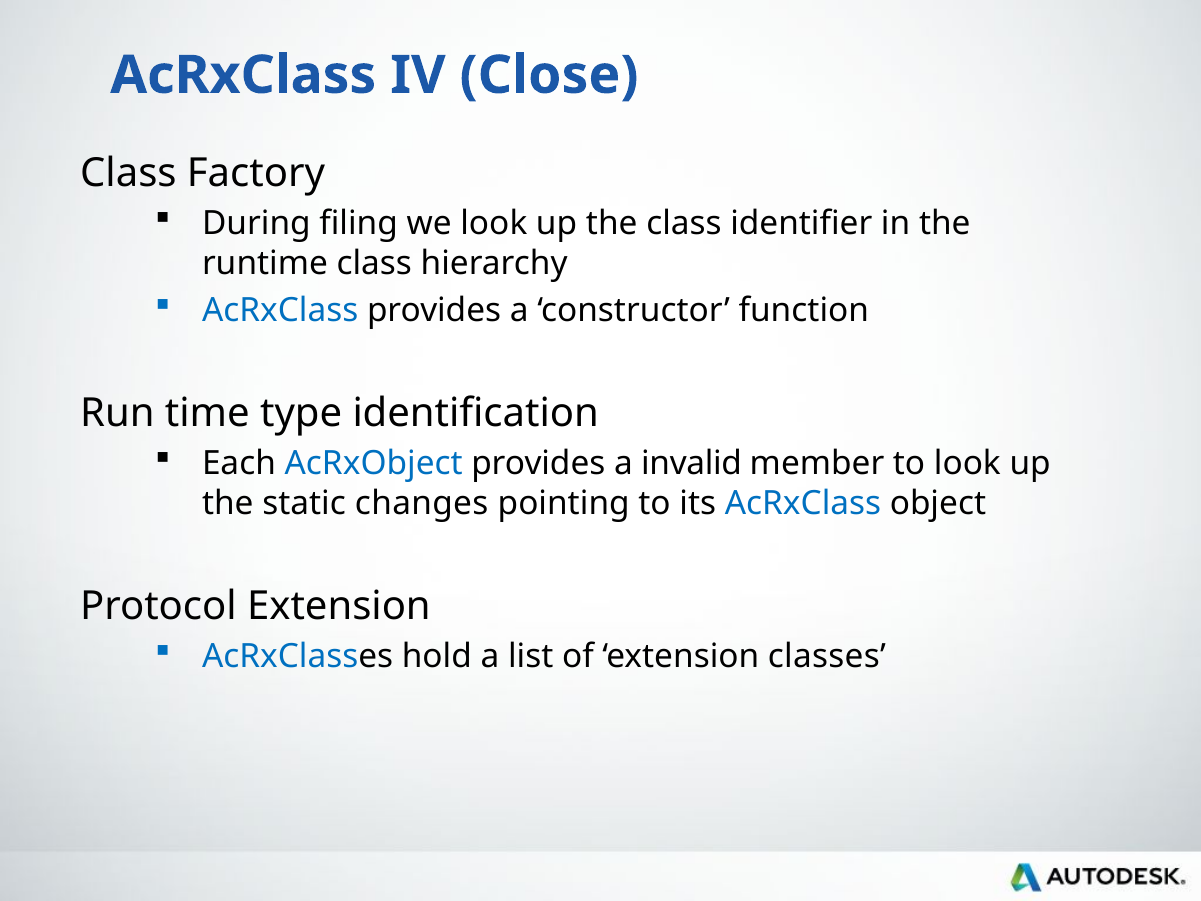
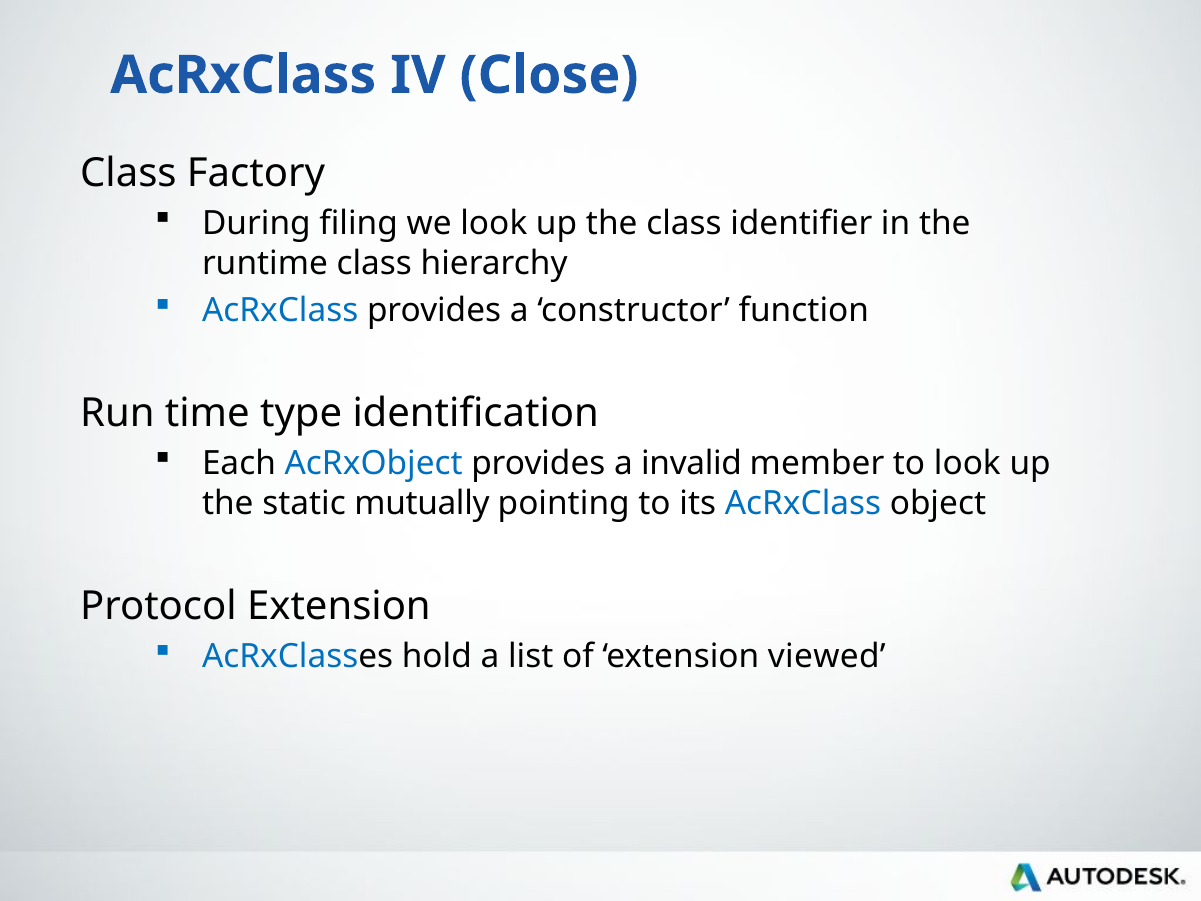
changes: changes -> mutually
classes: classes -> viewed
